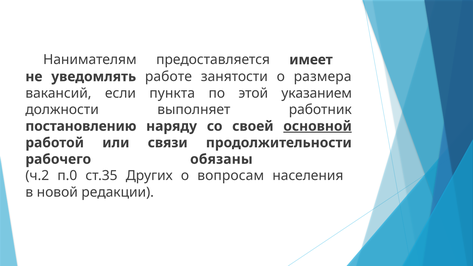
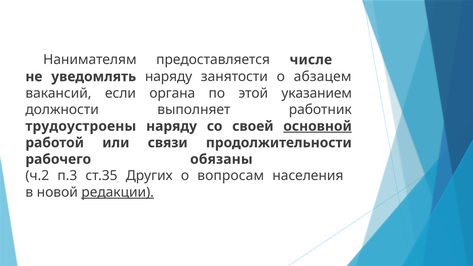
имеет: имеет -> числе
уведомлять работе: работе -> наряду
размера: размера -> абзацем
пункта: пункта -> органа
постановлению: постановлению -> трудоустроены
п.0: п.0 -> п.3
редакции underline: none -> present
